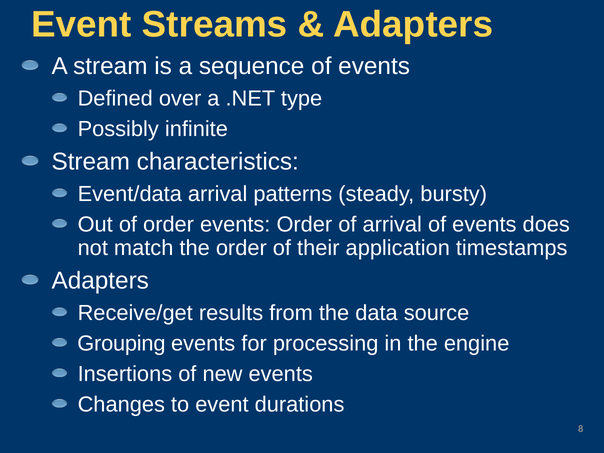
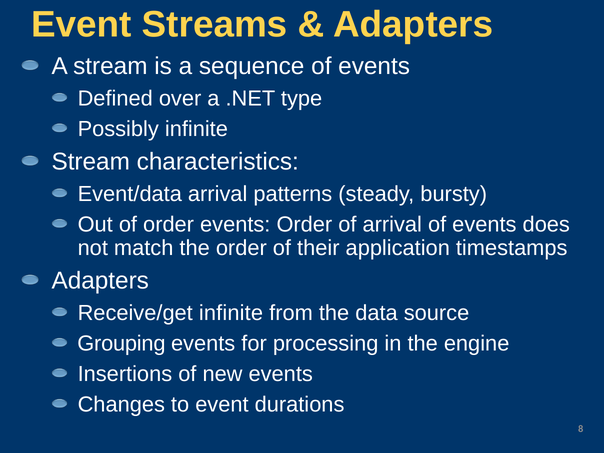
Receive/get results: results -> infinite
